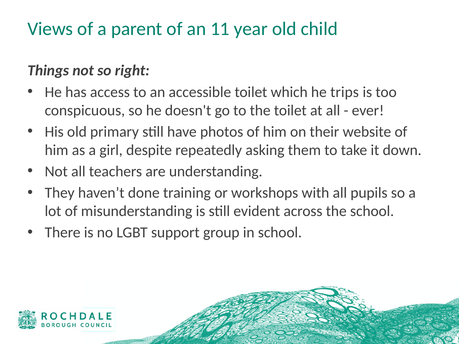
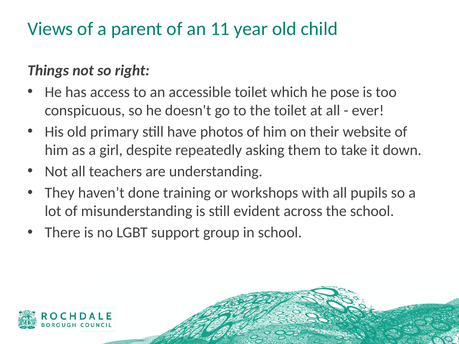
trips: trips -> pose
